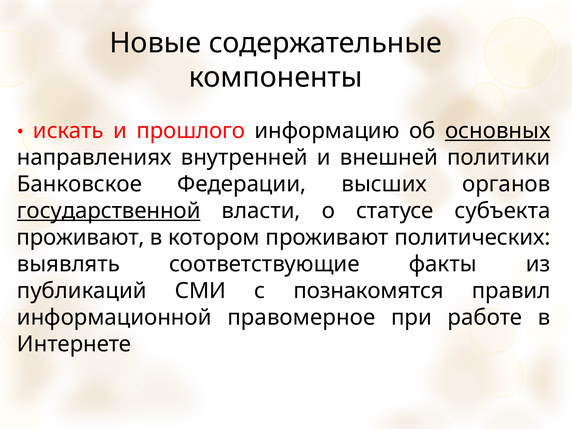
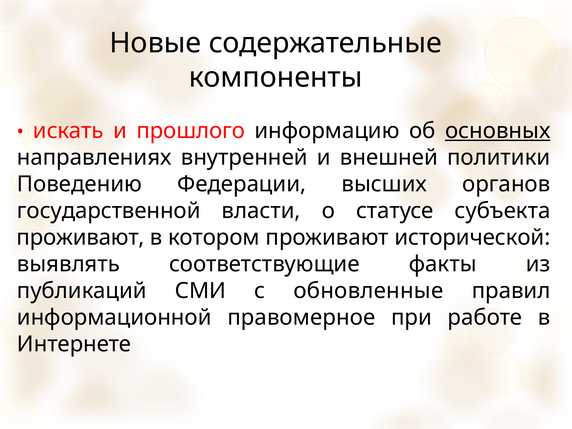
Банковское: Банковское -> Поведению
государственной underline: present -> none
политических: политических -> исторической
познакомятся: познакомятся -> обновленные
